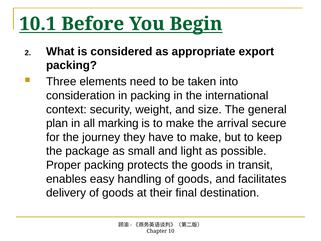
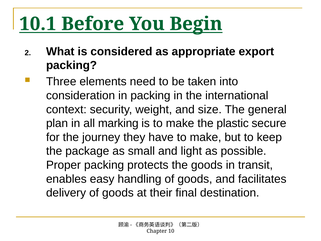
arrival: arrival -> plastic
